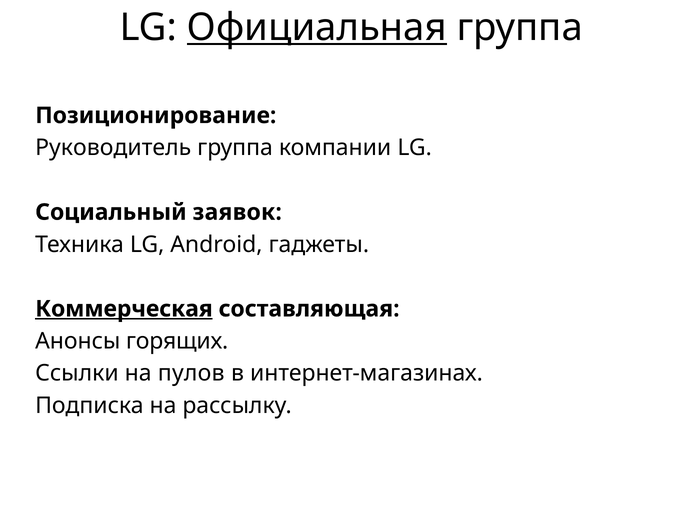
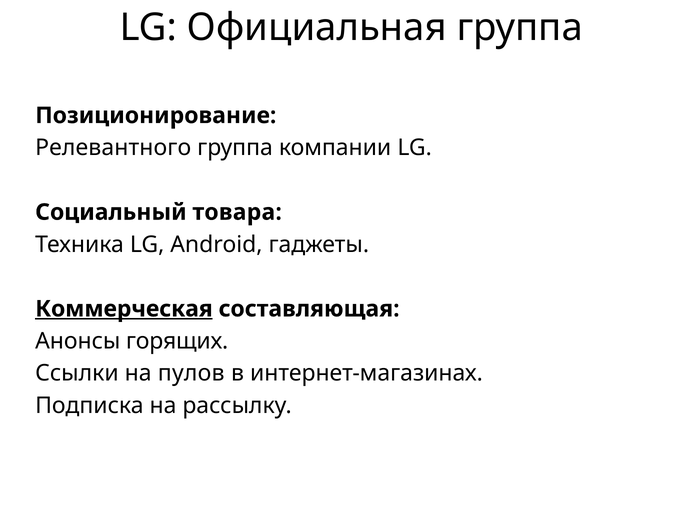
Официальная underline: present -> none
Руководитель: Руководитель -> Релевантного
заявок: заявок -> товара
